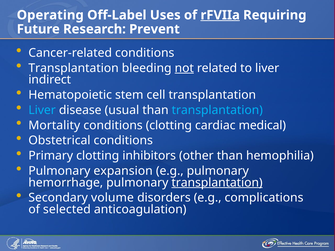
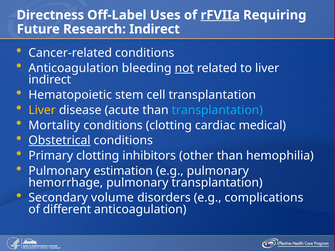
Operating: Operating -> Directness
Research Prevent: Prevent -> Indirect
Transplantation at (74, 68): Transplantation -> Anticoagulation
Liver at (42, 110) colour: light blue -> yellow
usual: usual -> acute
Obstetrical underline: none -> present
expansion: expansion -> estimation
transplantation at (217, 183) underline: present -> none
selected: selected -> different
